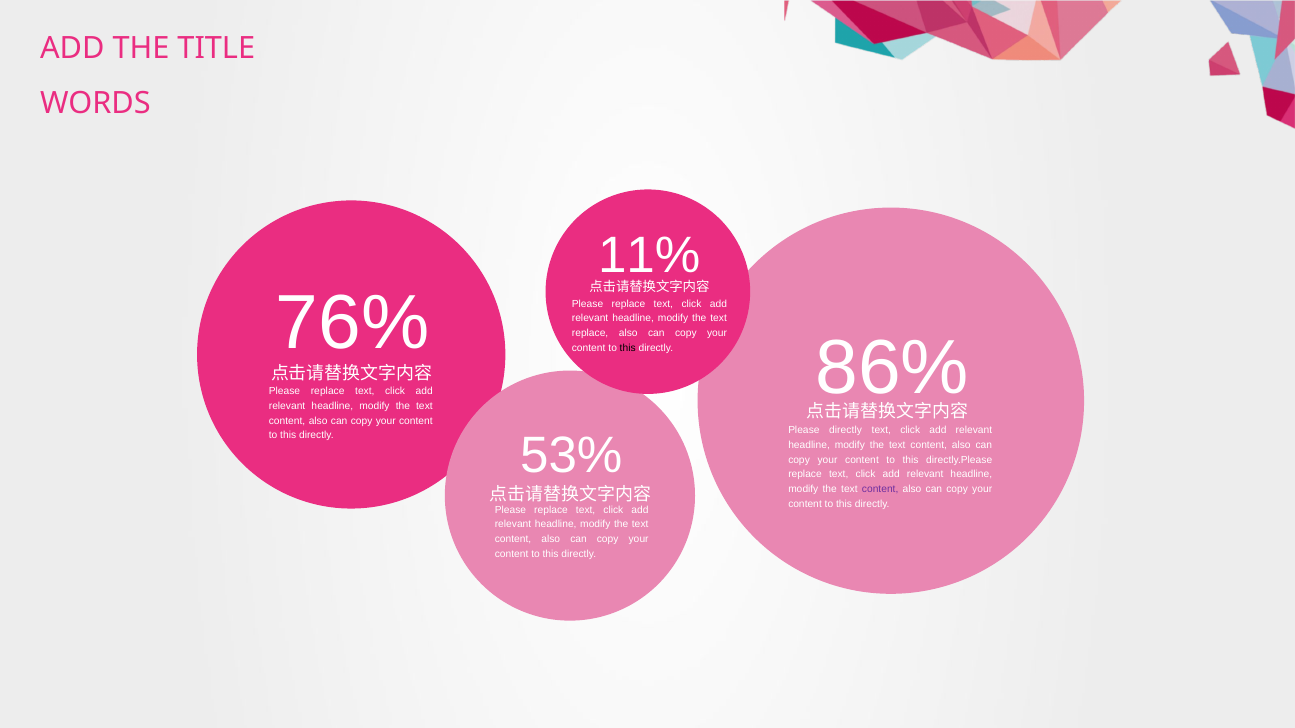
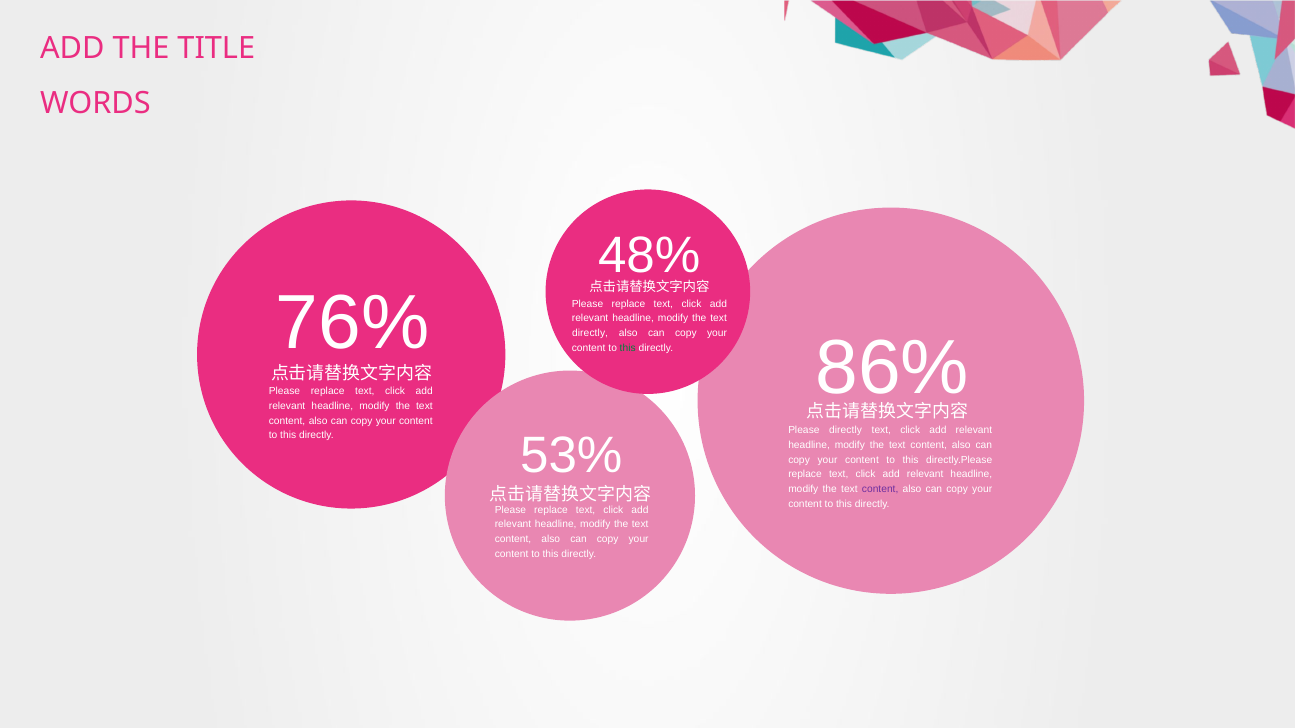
11%: 11% -> 48%
replace at (590, 333): replace -> directly
this at (628, 348) colour: black -> green
